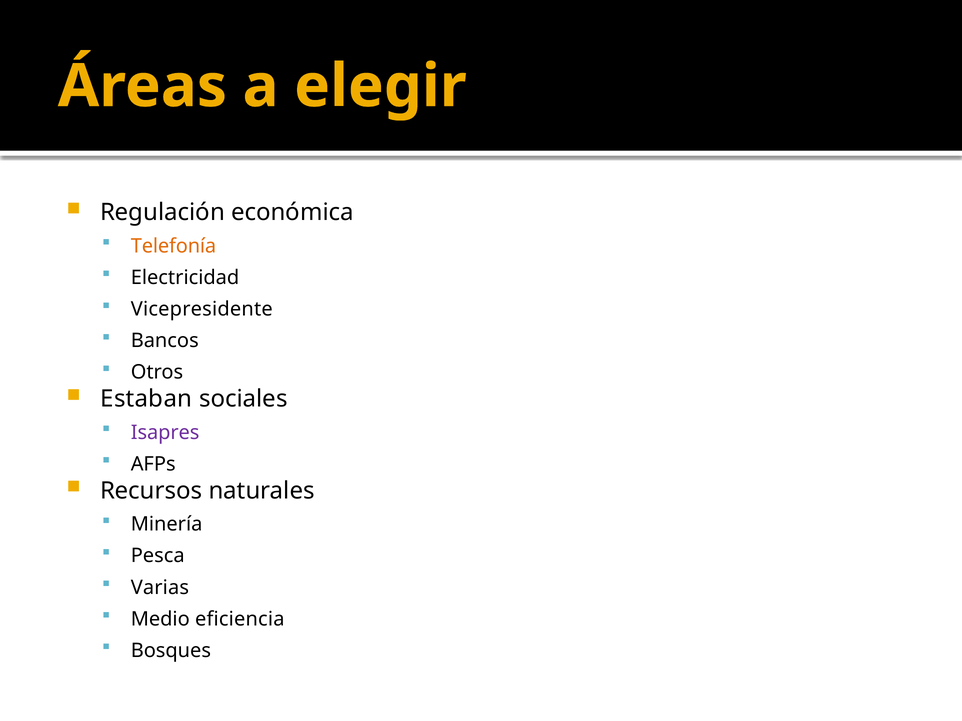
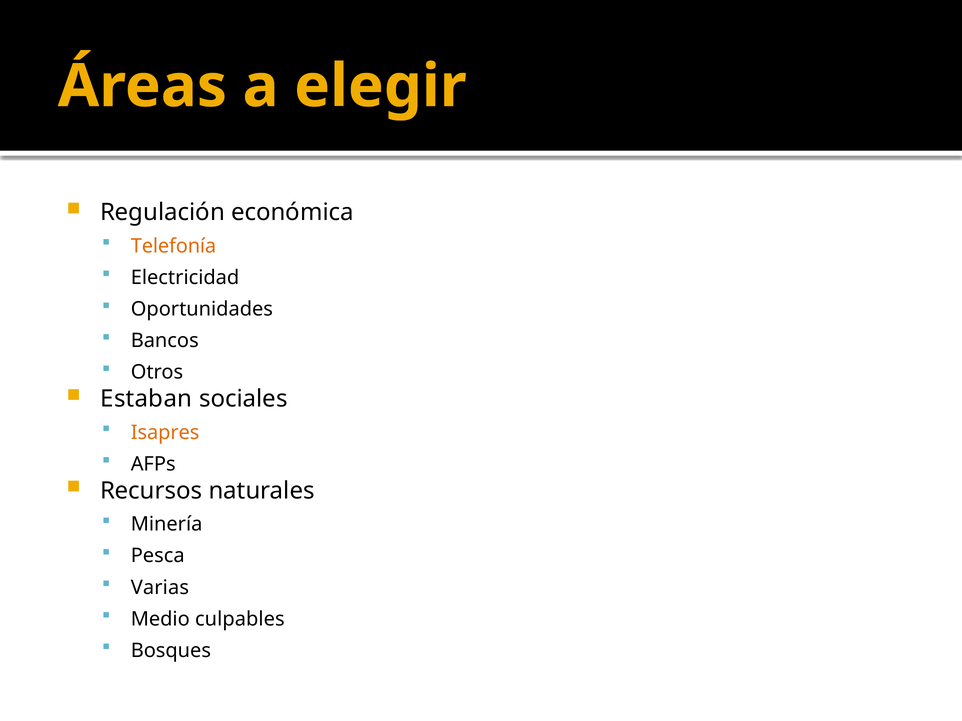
Vicepresidente: Vicepresidente -> Oportunidades
Isapres colour: purple -> orange
eficiencia: eficiencia -> culpables
